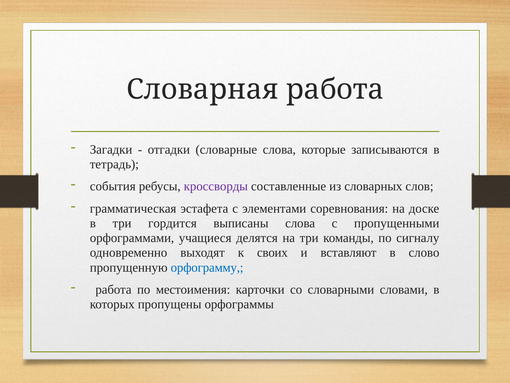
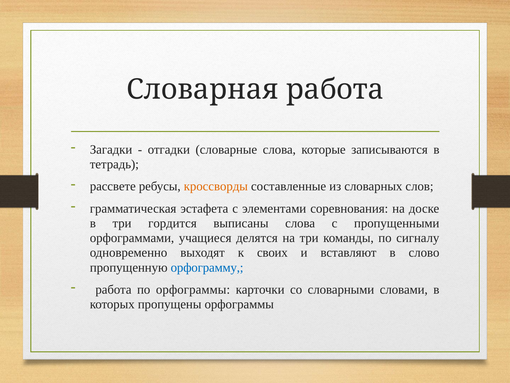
события: события -> рассвете
кроссворды colour: purple -> orange
по местоимения: местоимения -> орфограммы
